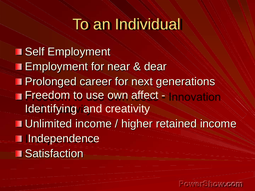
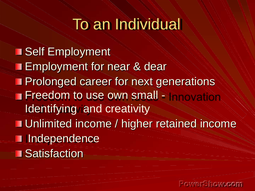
affect: affect -> small
